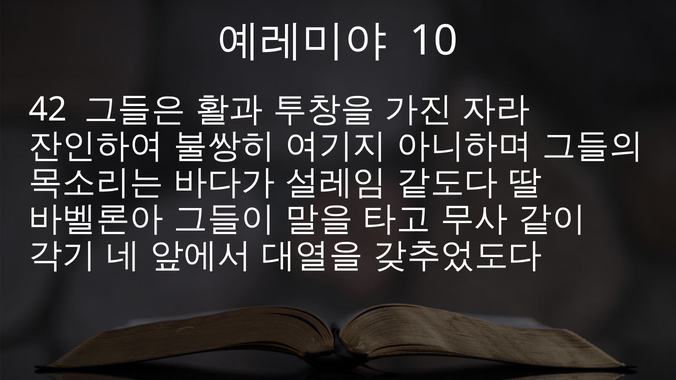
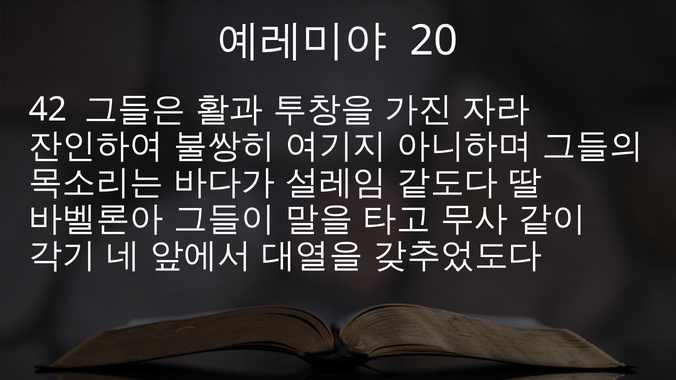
10: 10 -> 20
